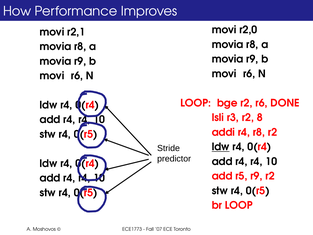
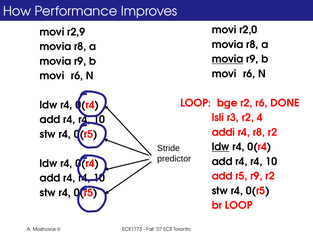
r2,1: r2,1 -> r2,9
movia at (228, 59) underline: none -> present
8: 8 -> 4
